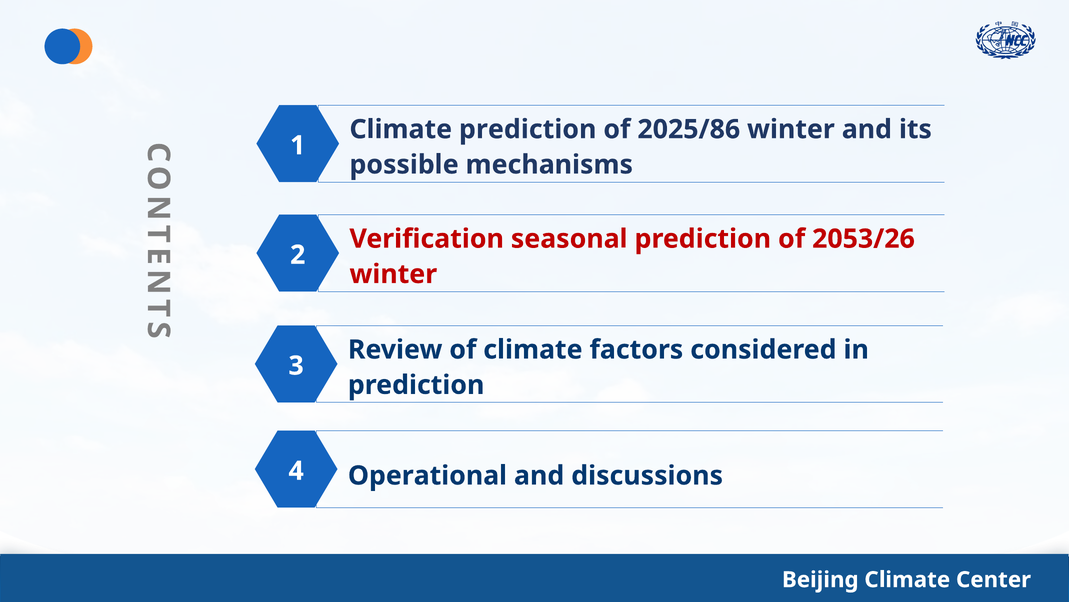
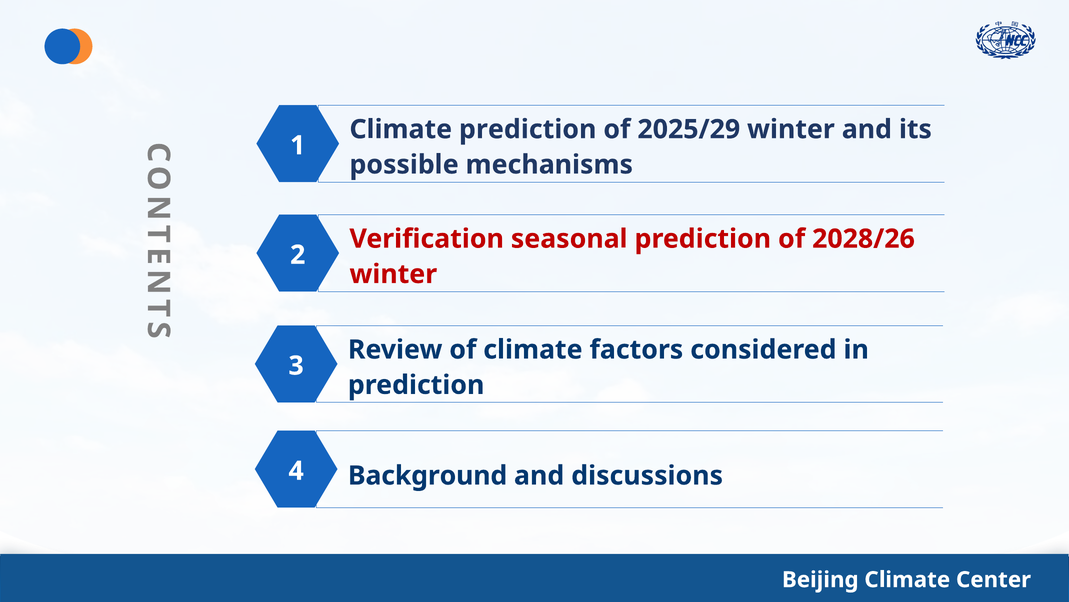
2025/86: 2025/86 -> 2025/29
2053/26: 2053/26 -> 2028/26
Operational: Operational -> Background
